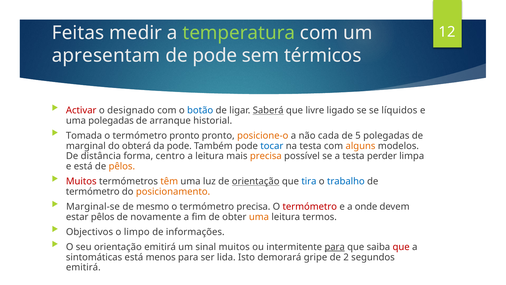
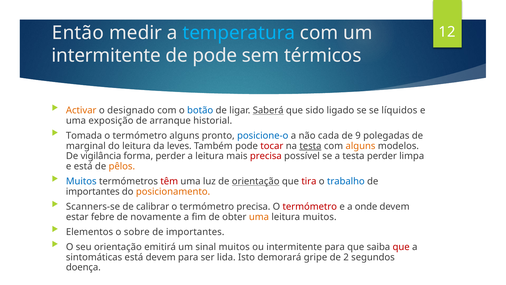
Feitas: Feitas -> Então
temperatura colour: light green -> light blue
apresentam at (106, 56): apresentam -> intermitente
Activar colour: red -> orange
livre: livre -> sido
uma polegadas: polegadas -> exposição
termómetro pronto: pronto -> alguns
posicione-o colour: orange -> blue
5: 5 -> 9
do obterá: obterá -> leitura
da pode: pode -> leves
tocar colour: blue -> red
testa at (310, 146) underline: none -> present
distância: distância -> vigilância
forma centro: centro -> perder
precisa at (266, 156) colour: orange -> red
Muitos at (81, 181) colour: red -> blue
têm colour: orange -> red
tira colour: blue -> red
termómetro at (93, 191): termómetro -> importantes
Marginal-se: Marginal-se -> Scanners-se
mesmo: mesmo -> calibrar
estar pêlos: pêlos -> febre
leitura termos: termos -> muitos
Objectivos: Objectivos -> Elementos
limpo: limpo -> sobre
informações at (195, 232): informações -> importantes
para at (335, 247) underline: present -> none
está menos: menos -> devem
emitirá at (83, 267): emitirá -> doença
